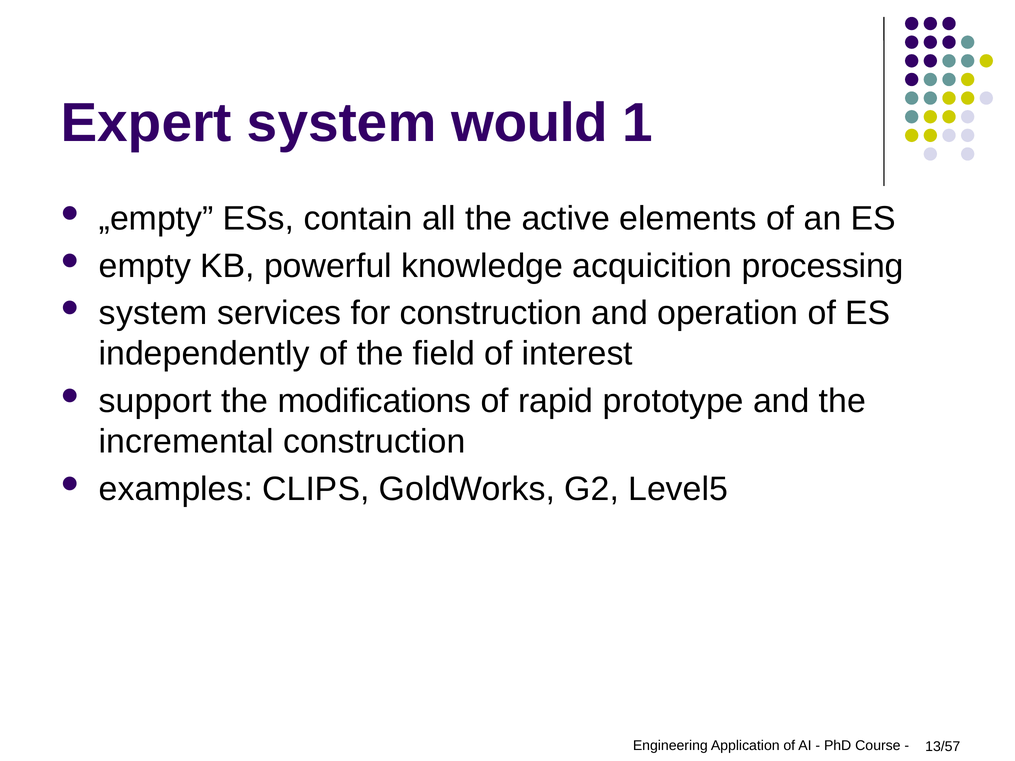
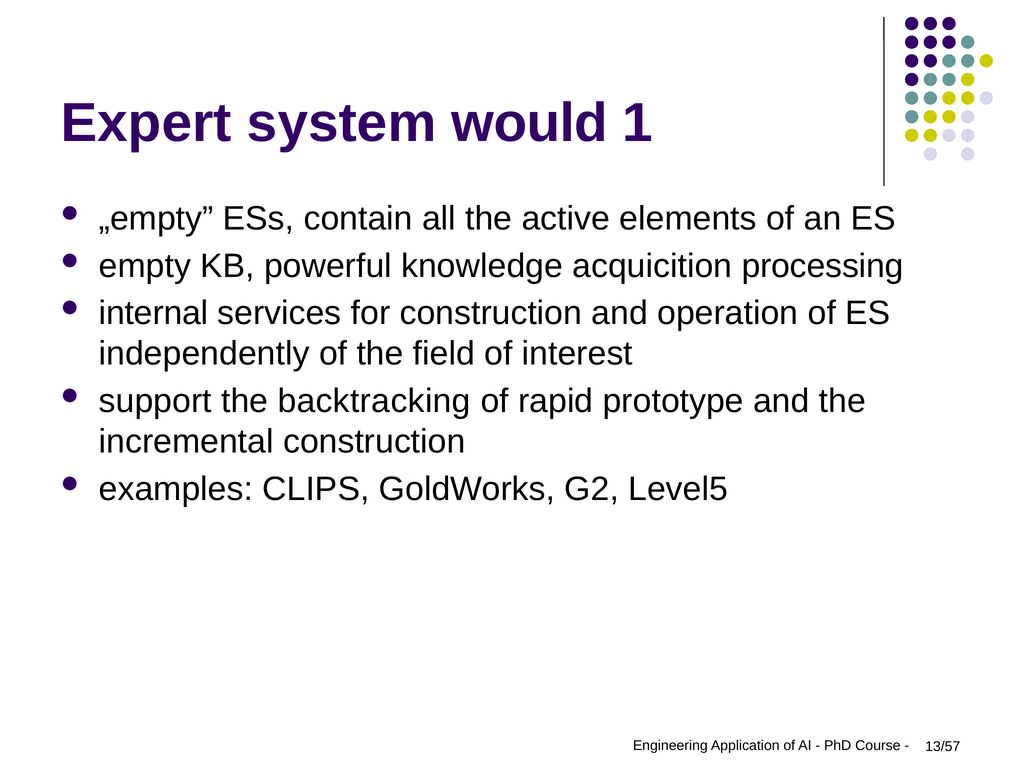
system at (153, 313): system -> internal
modifications: modifications -> backtracking
